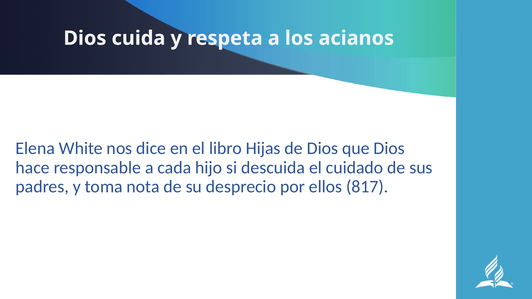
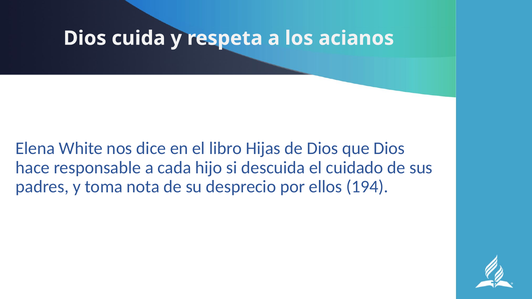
817: 817 -> 194
